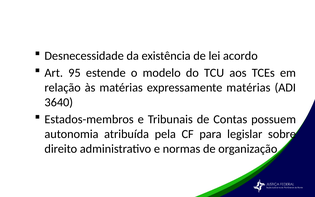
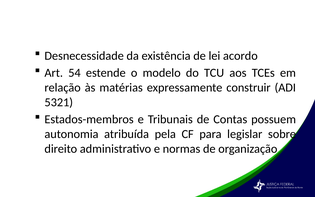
95: 95 -> 54
expressamente matérias: matérias -> construir
3640: 3640 -> 5321
